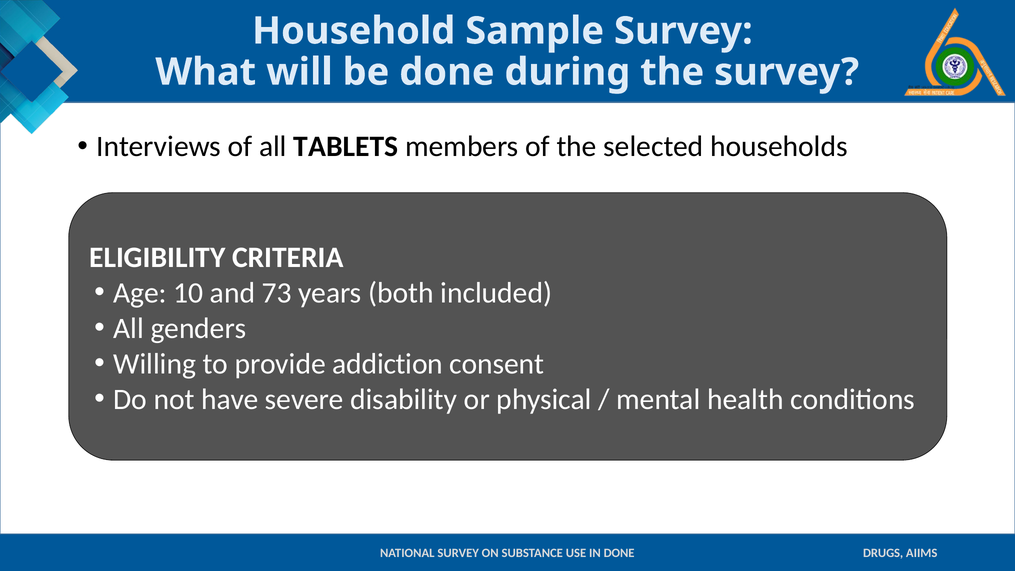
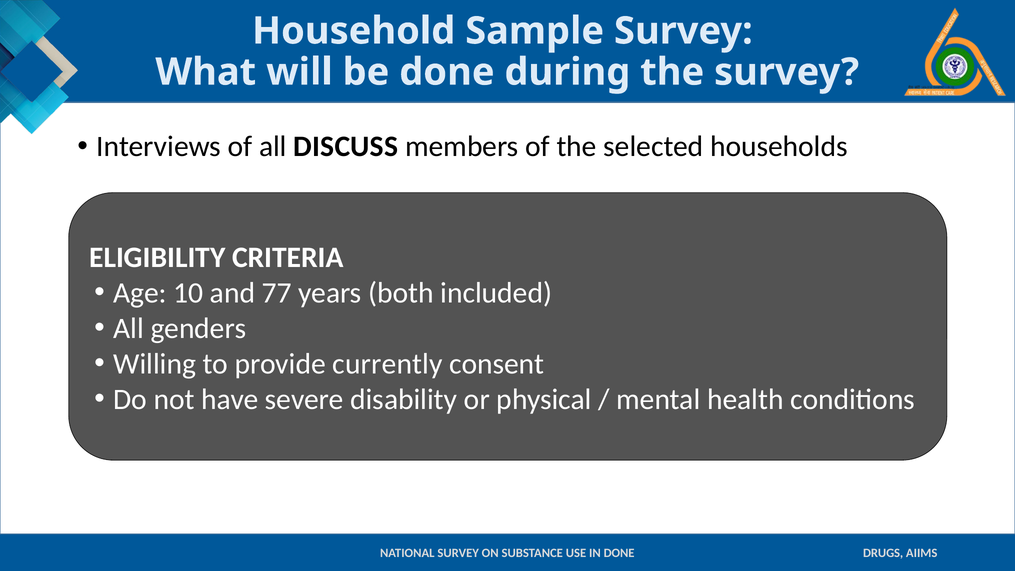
TABLETS: TABLETS -> DISCUSS
73: 73 -> 77
addiction: addiction -> currently
